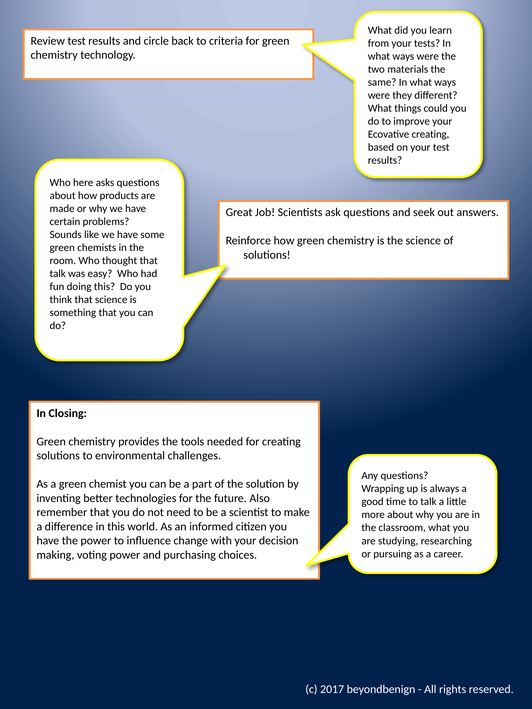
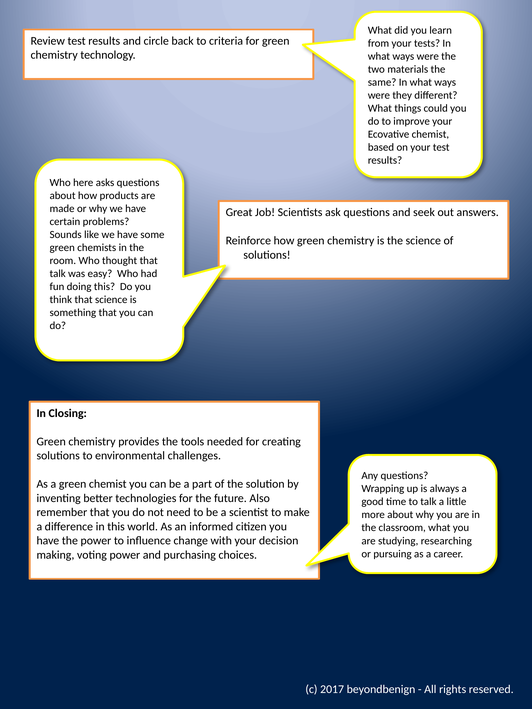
Ecovative creating: creating -> chemist
